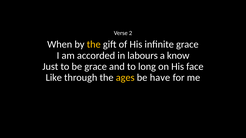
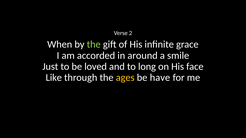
the at (94, 45) colour: yellow -> light green
labours: labours -> around
know: know -> smile
be grace: grace -> loved
